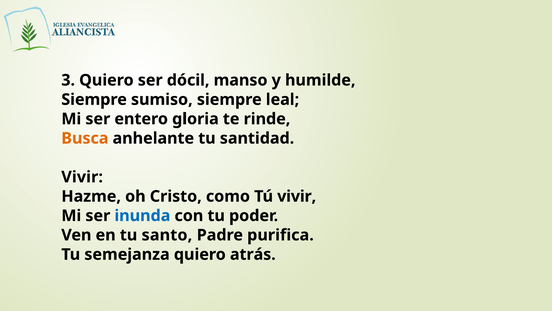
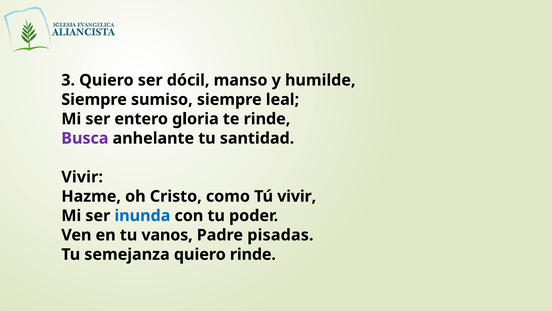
Busca colour: orange -> purple
santo: santo -> vanos
purifica: purifica -> pisadas
quiero atrás: atrás -> rinde
